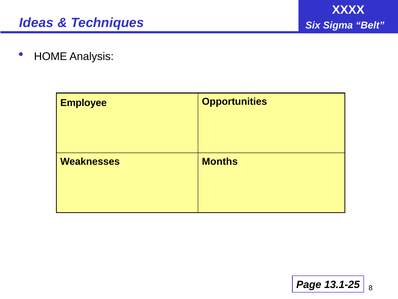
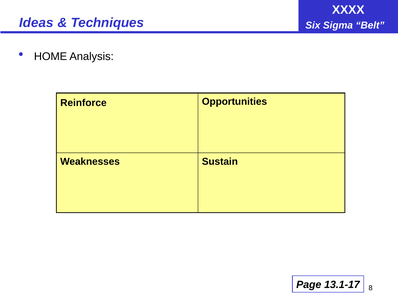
Employee: Employee -> Reinforce
Months: Months -> Sustain
13.1-25: 13.1-25 -> 13.1-17
